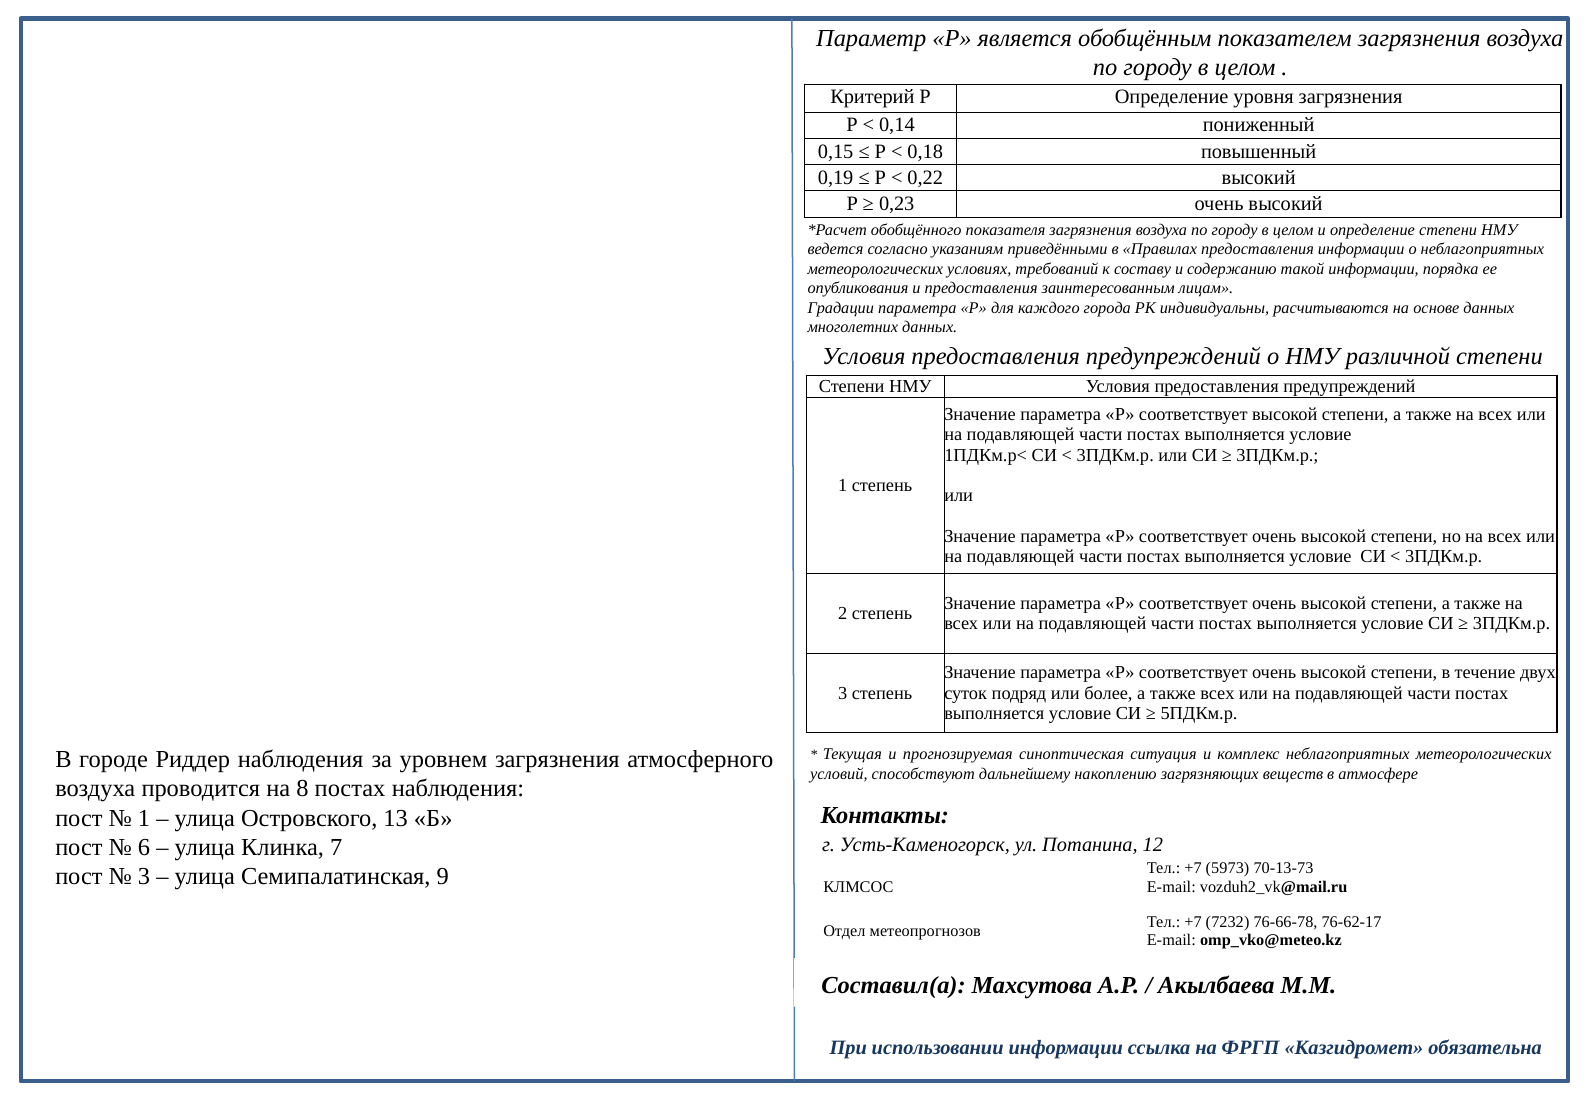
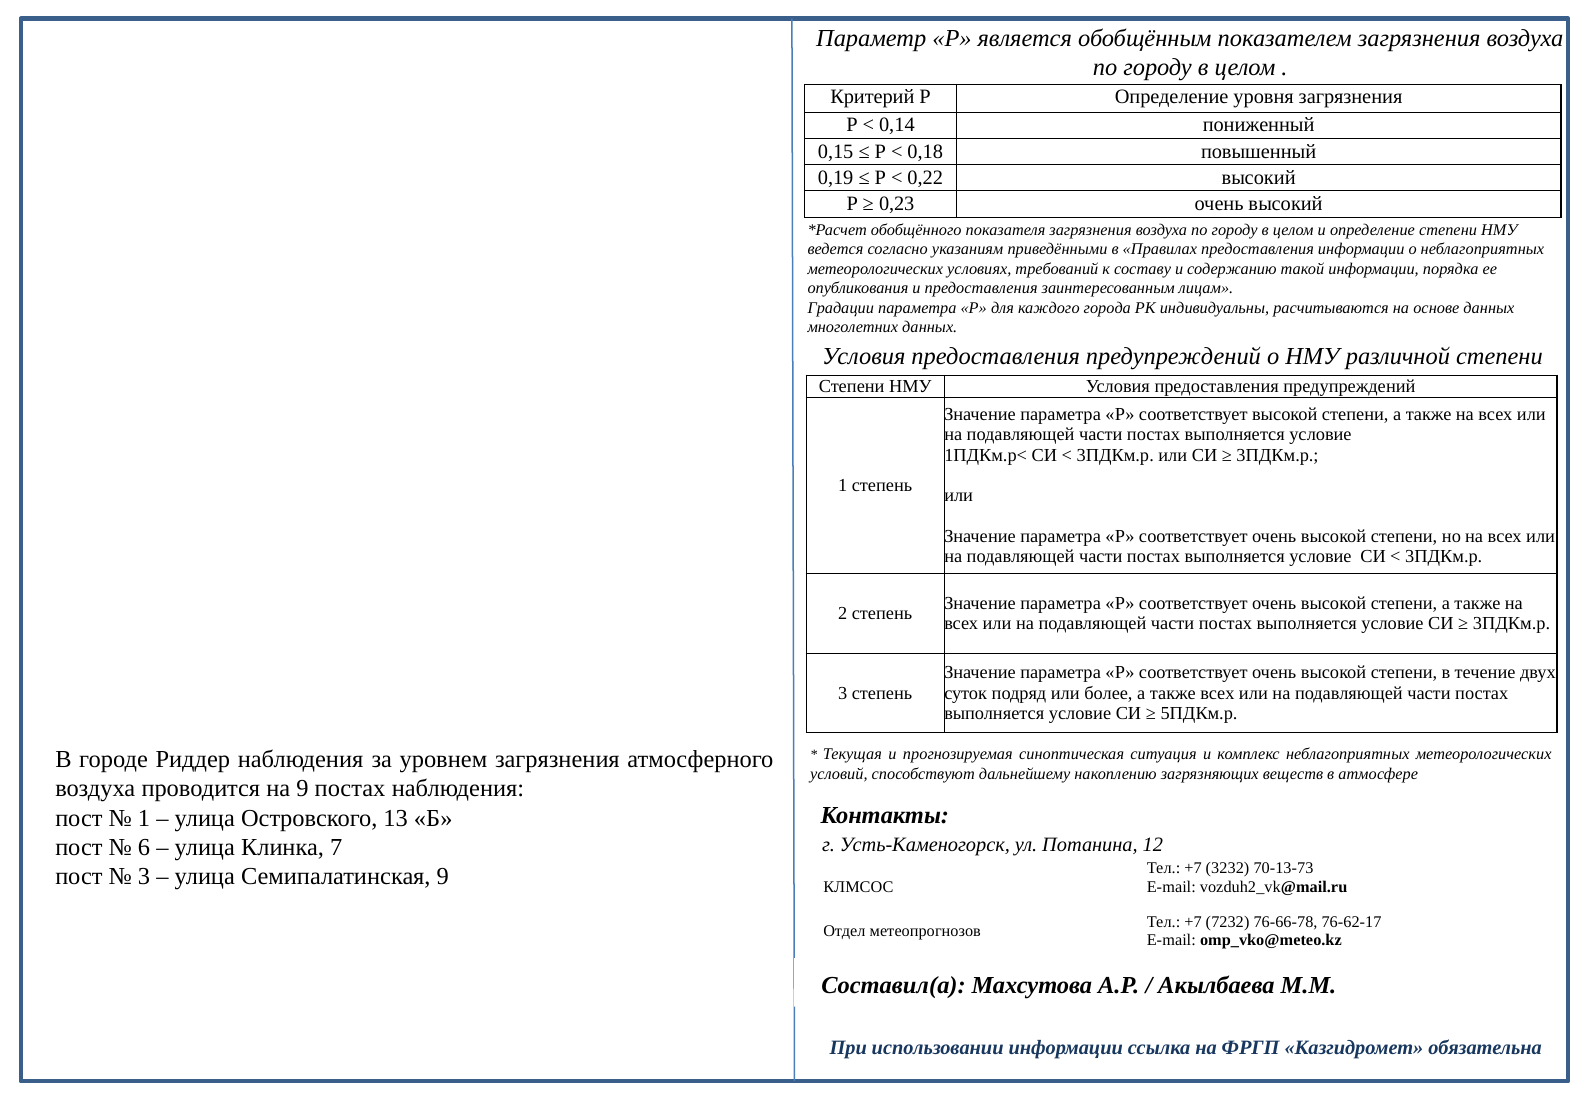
на 8: 8 -> 9
5973: 5973 -> 3232
